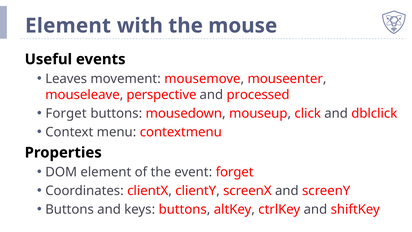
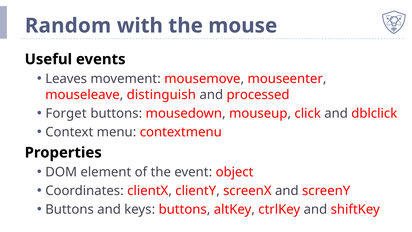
Element at (68, 26): Element -> Random
perspective: perspective -> distinguish
event forget: forget -> object
